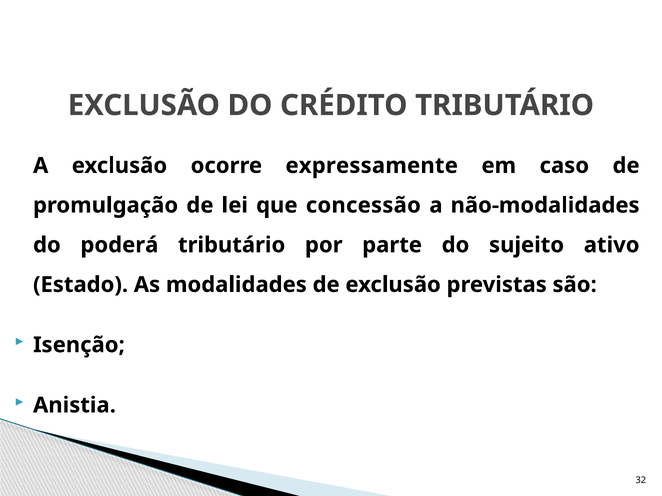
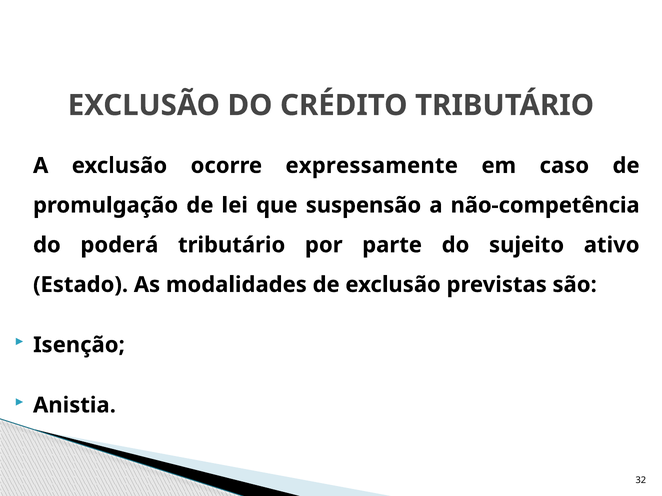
concessão: concessão -> suspensão
não-modalidades: não-modalidades -> não-competência
